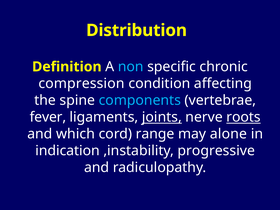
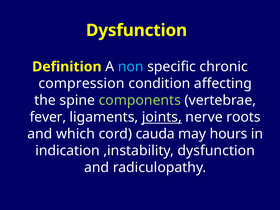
Distribution at (137, 30): Distribution -> Dysfunction
components colour: light blue -> light green
roots underline: present -> none
range: range -> cauda
alone: alone -> hours
,instability progressive: progressive -> dysfunction
